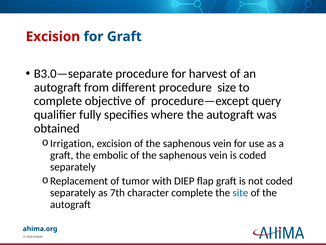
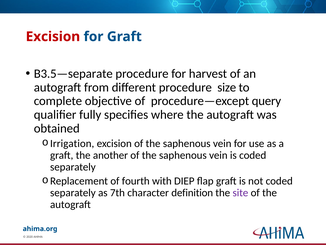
B3.0—separate: B3.0—separate -> B3.5—separate
embolic: embolic -> another
tumor: tumor -> fourth
character complete: complete -> definition
site colour: blue -> purple
